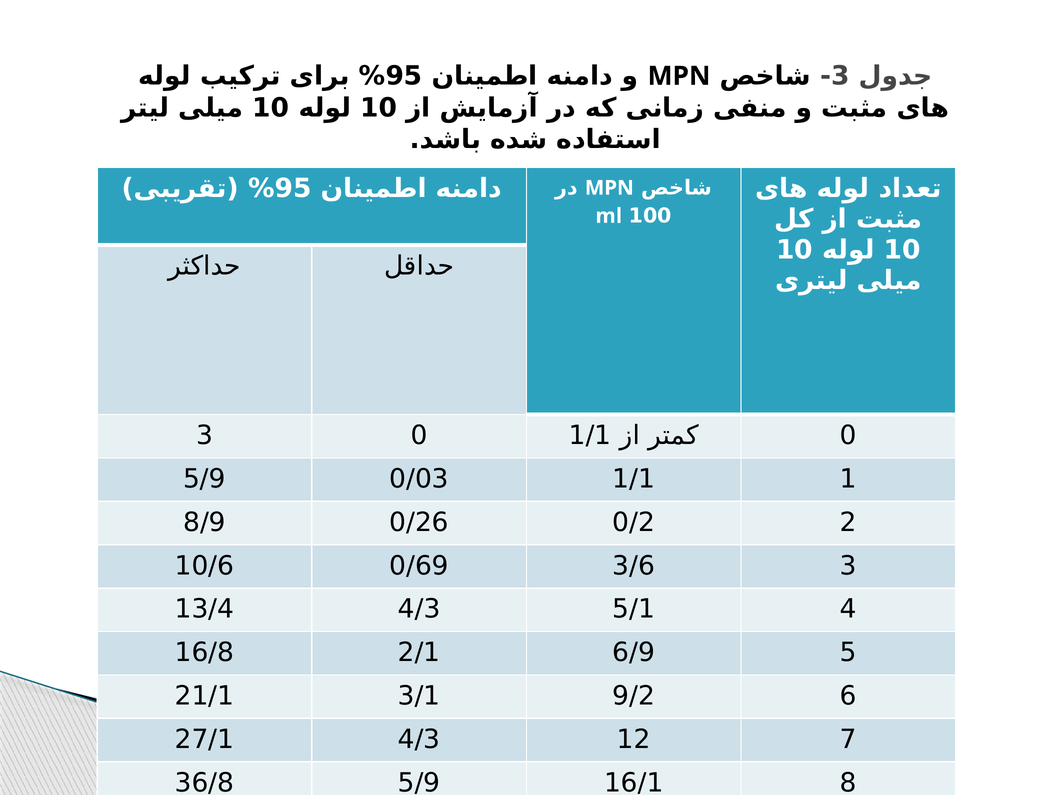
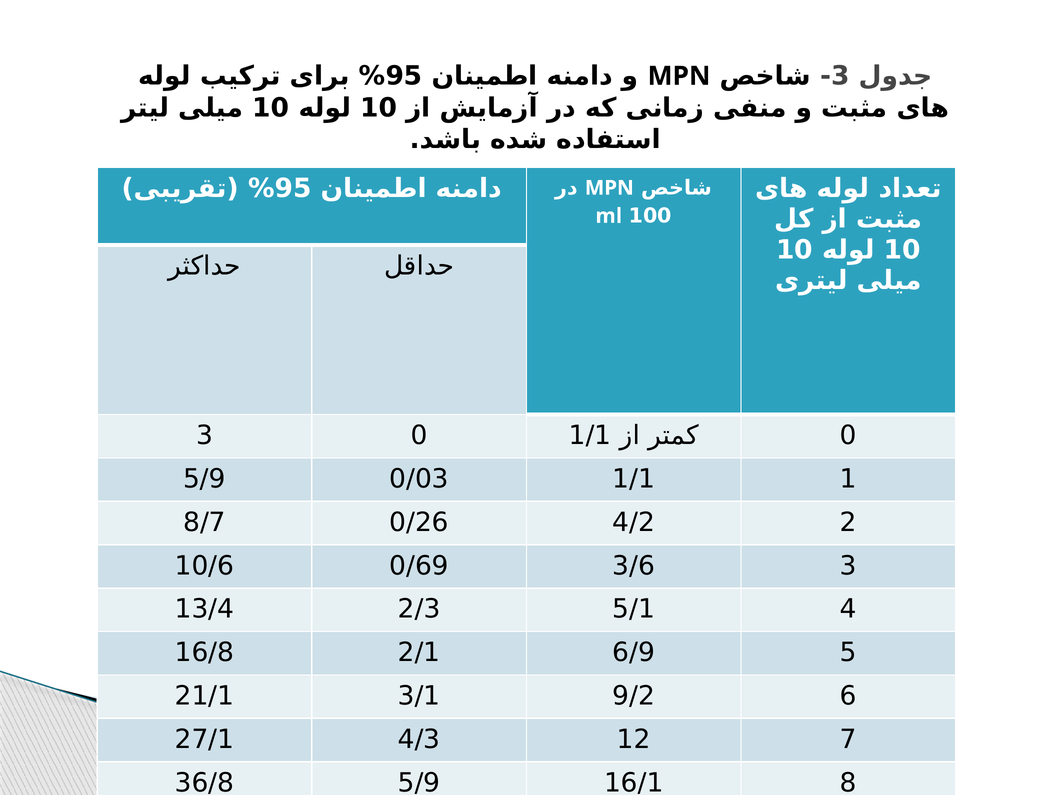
8/9: 8/9 -> 8/7
0/2: 0/2 -> 4/2
13/4 4/3: 4/3 -> 2/3
